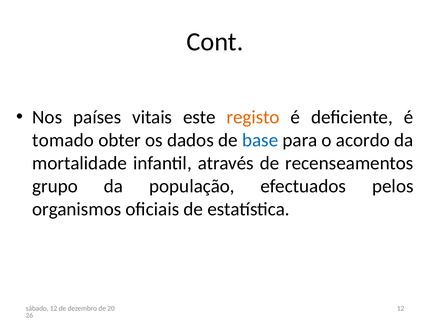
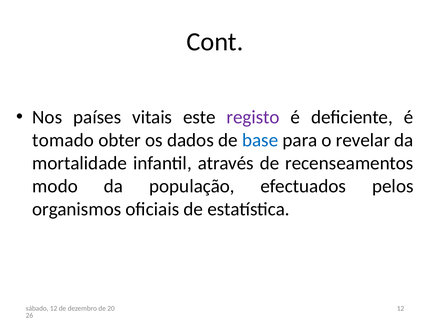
registo colour: orange -> purple
acordo: acordo -> revelar
grupo: grupo -> modo
